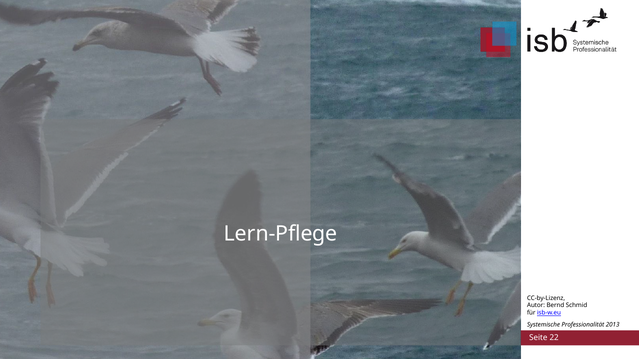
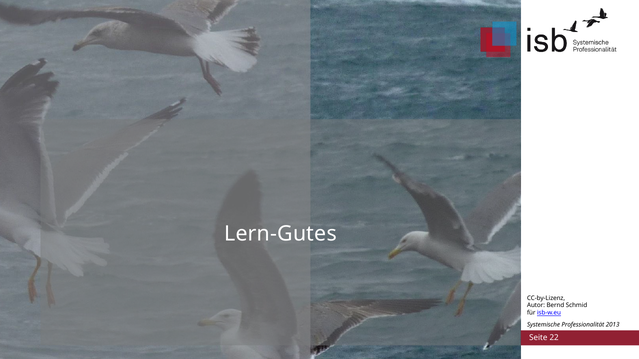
Lern-Pflege: Lern-Pflege -> Lern-Gutes
